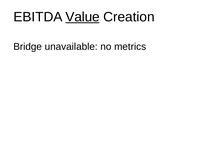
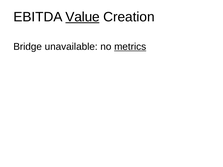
metrics underline: none -> present
